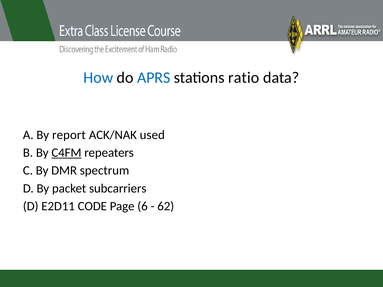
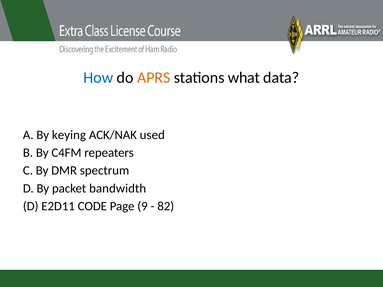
APRS colour: blue -> orange
ratio: ratio -> what
report: report -> keying
C4FM underline: present -> none
subcarriers: subcarriers -> bandwidth
6: 6 -> 9
62: 62 -> 82
